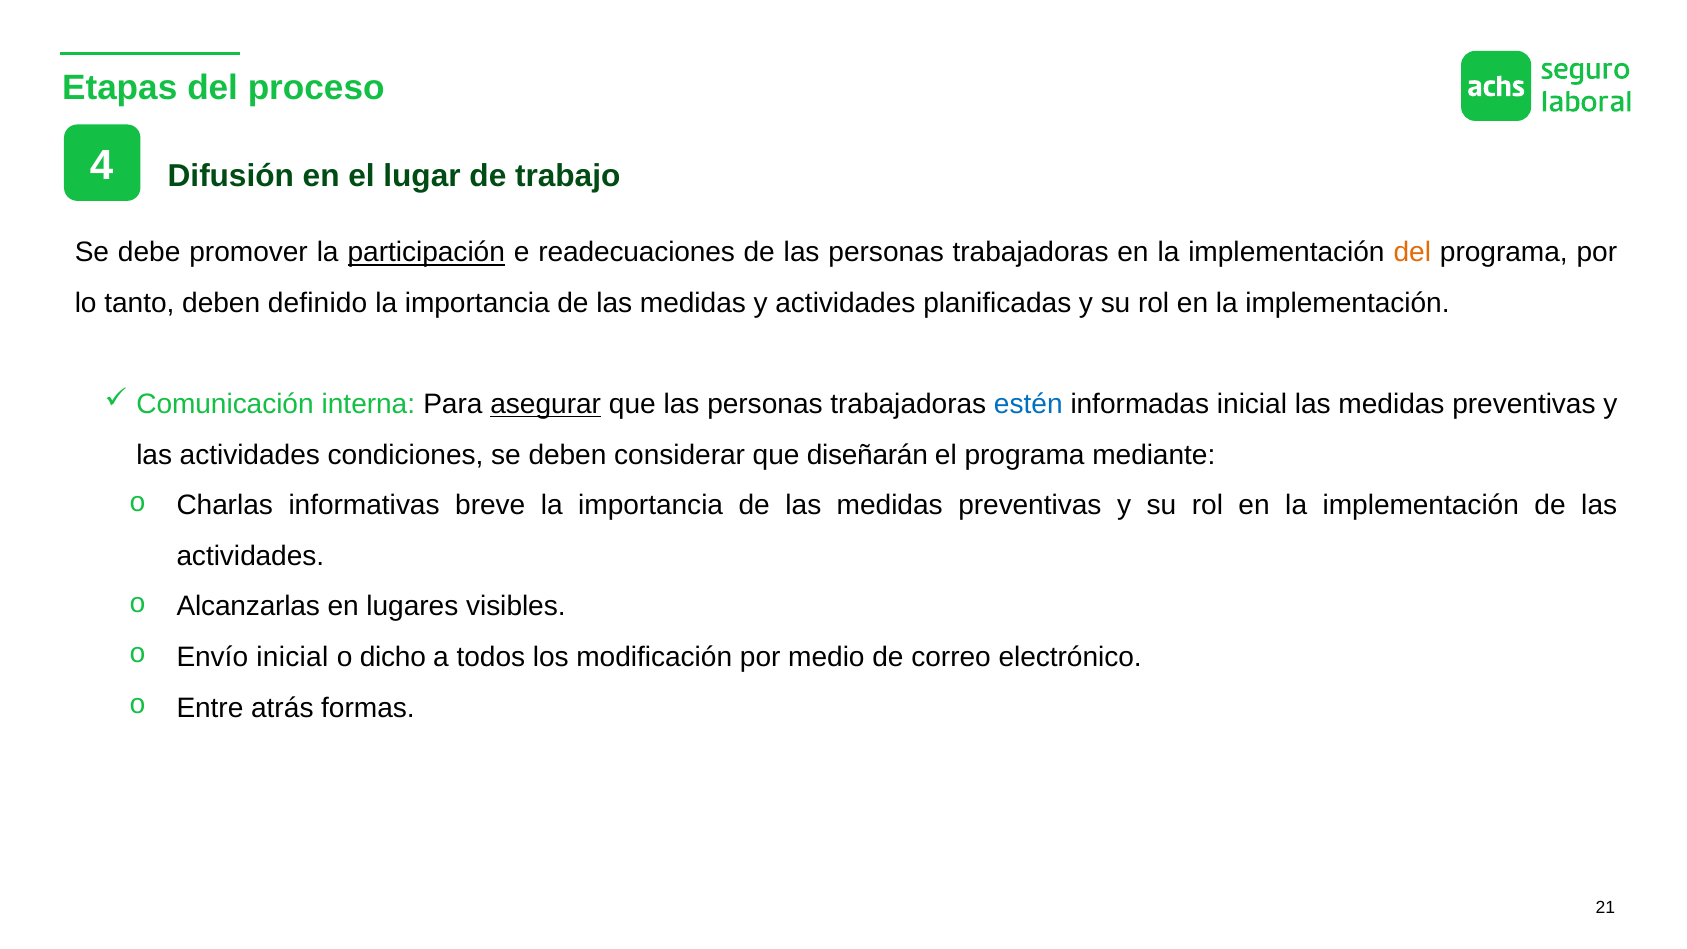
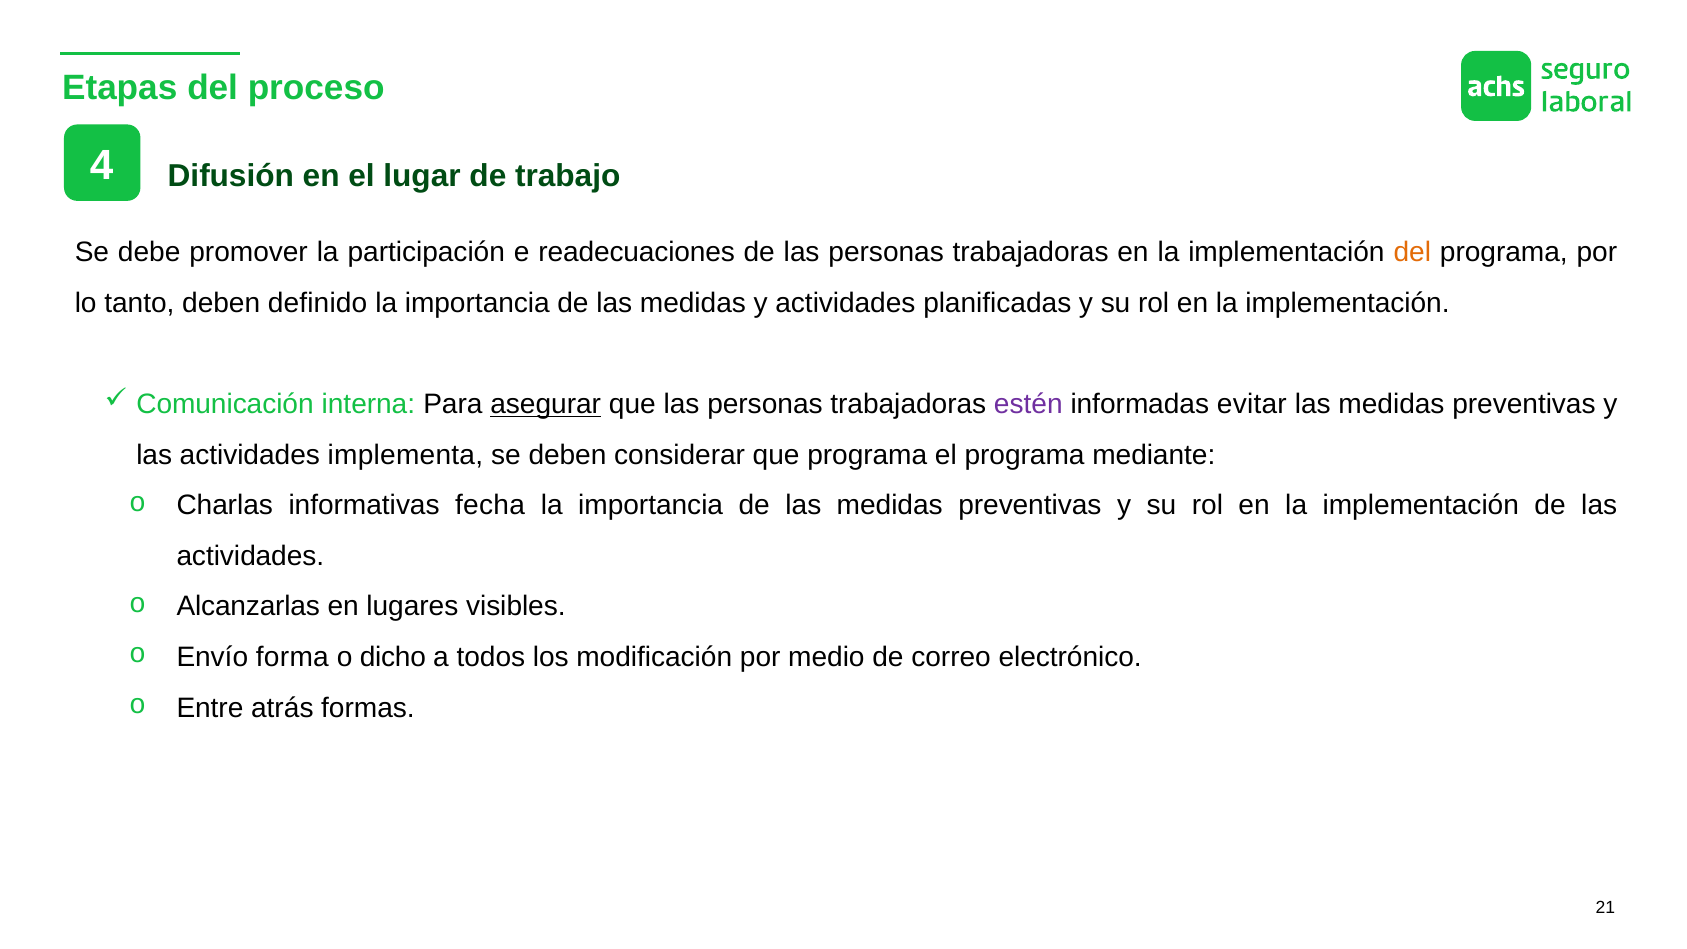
participación underline: present -> none
estén colour: blue -> purple
informadas inicial: inicial -> evitar
condiciones: condiciones -> implementa
que diseñarán: diseñarán -> programa
breve: breve -> fecha
Envío inicial: inicial -> forma
